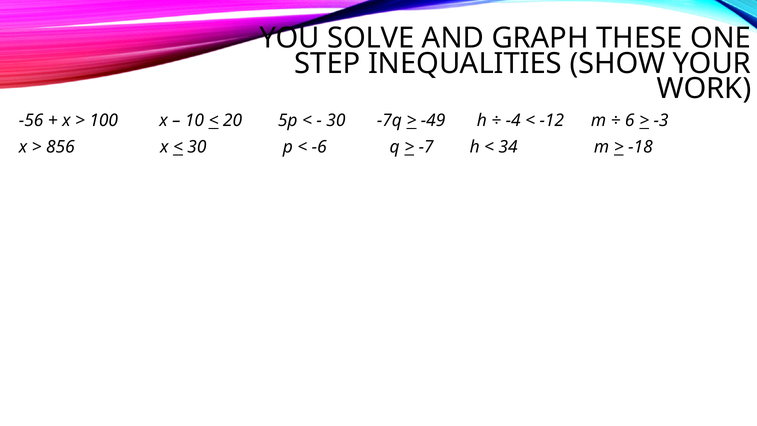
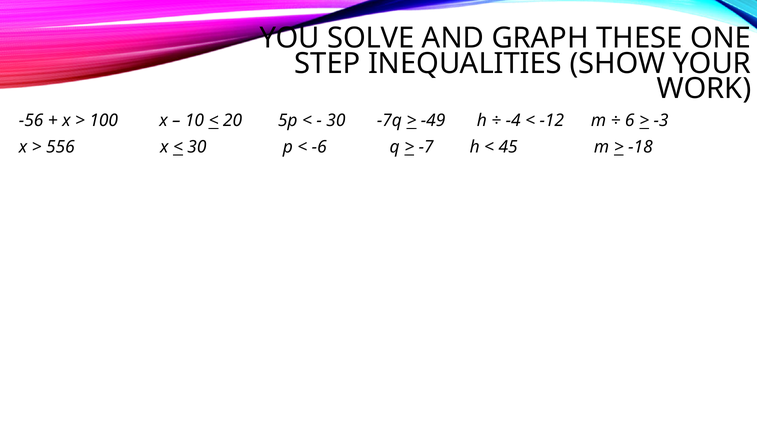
856: 856 -> 556
34: 34 -> 45
